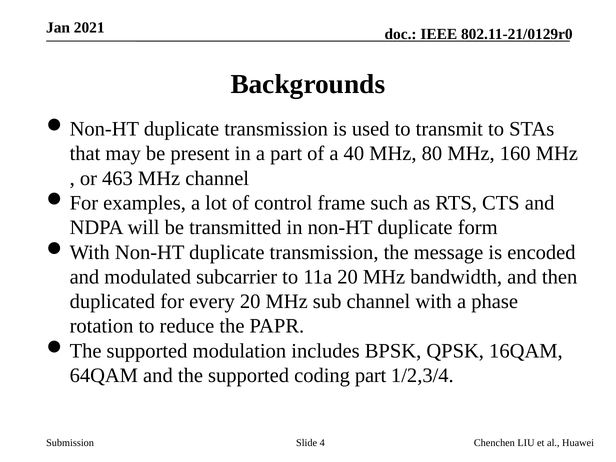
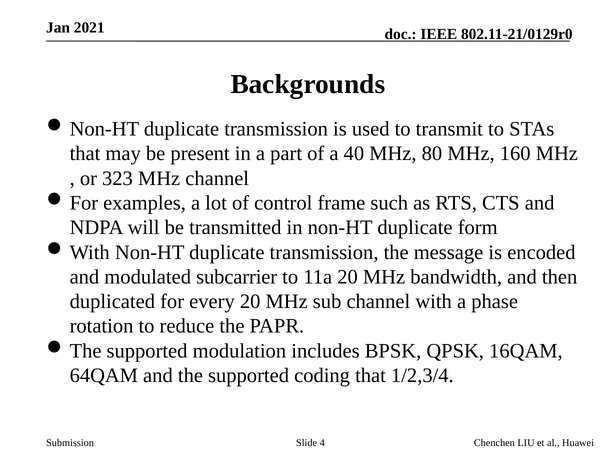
463: 463 -> 323
coding part: part -> that
